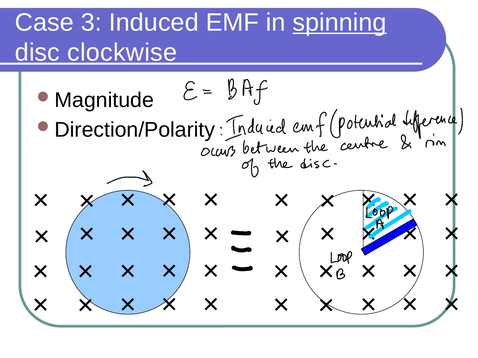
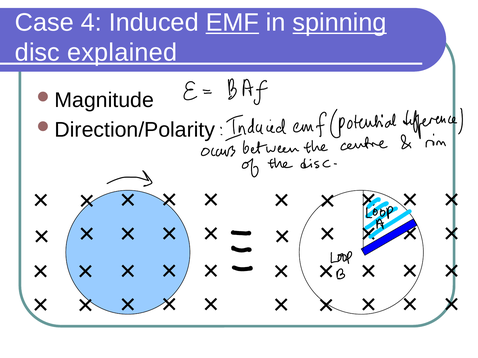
3: 3 -> 4
EMF underline: none -> present
clockwise: clockwise -> explained
